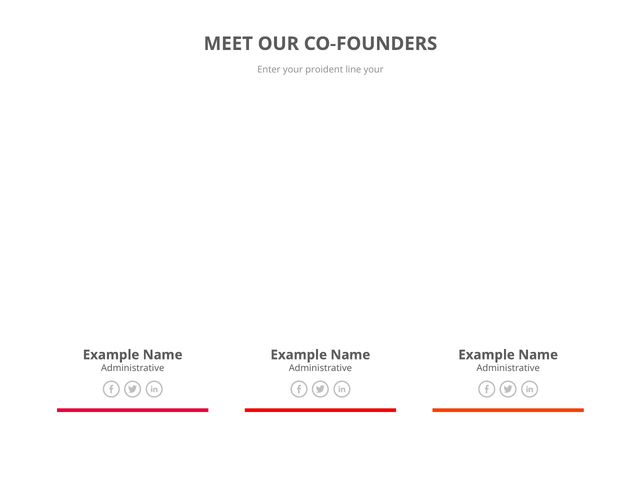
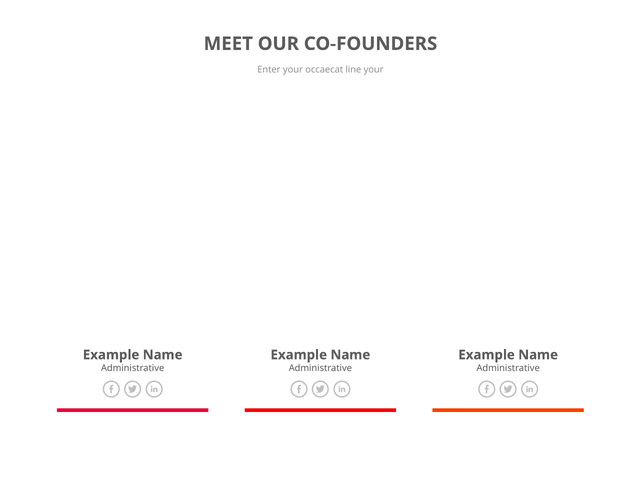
proident: proident -> occaecat
